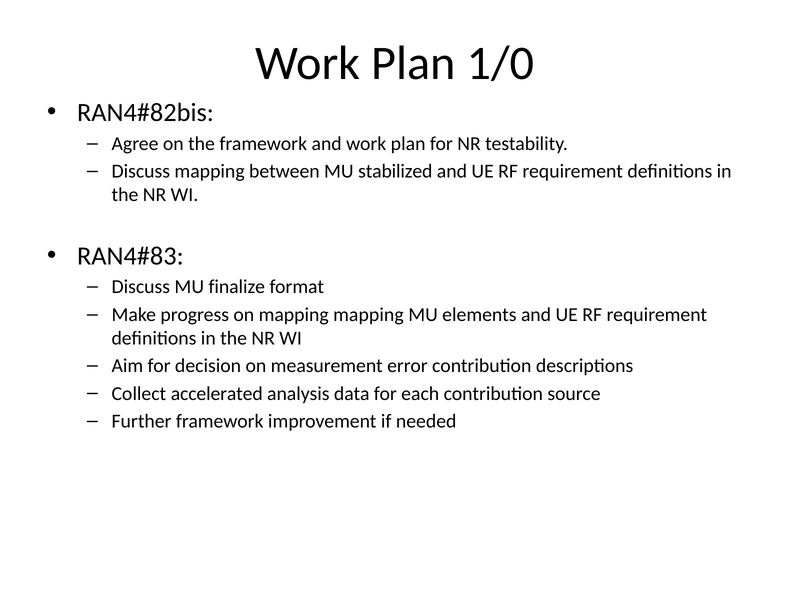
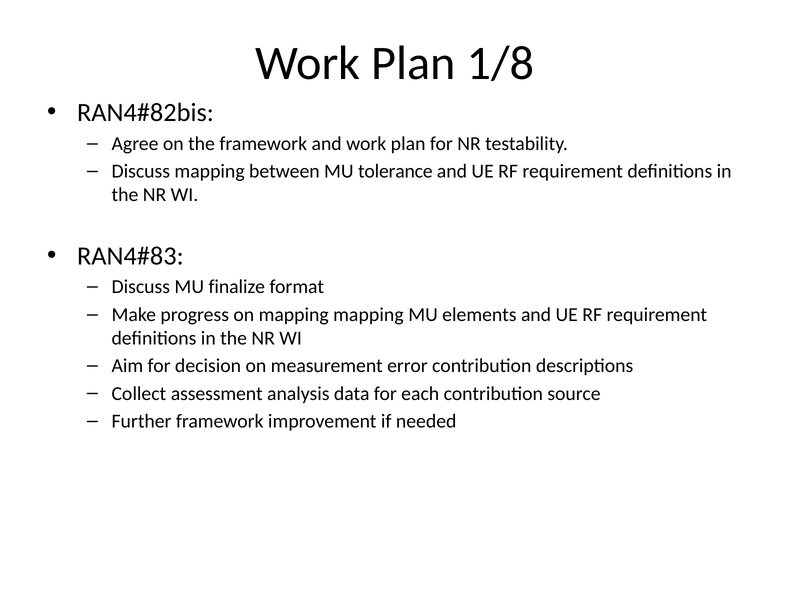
1/0: 1/0 -> 1/8
stabilized: stabilized -> tolerance
accelerated: accelerated -> assessment
